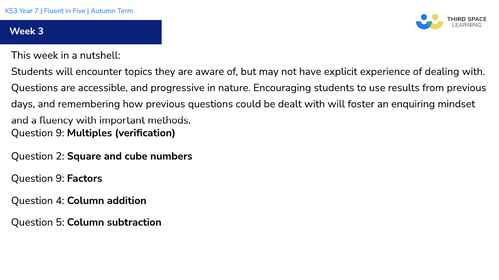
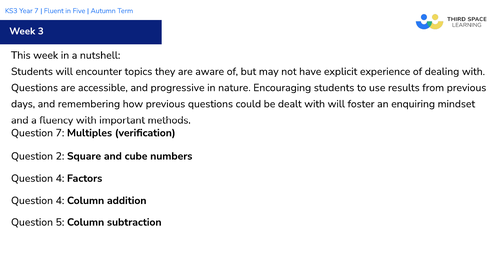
9 at (60, 133): 9 -> 7
9 at (60, 179): 9 -> 4
